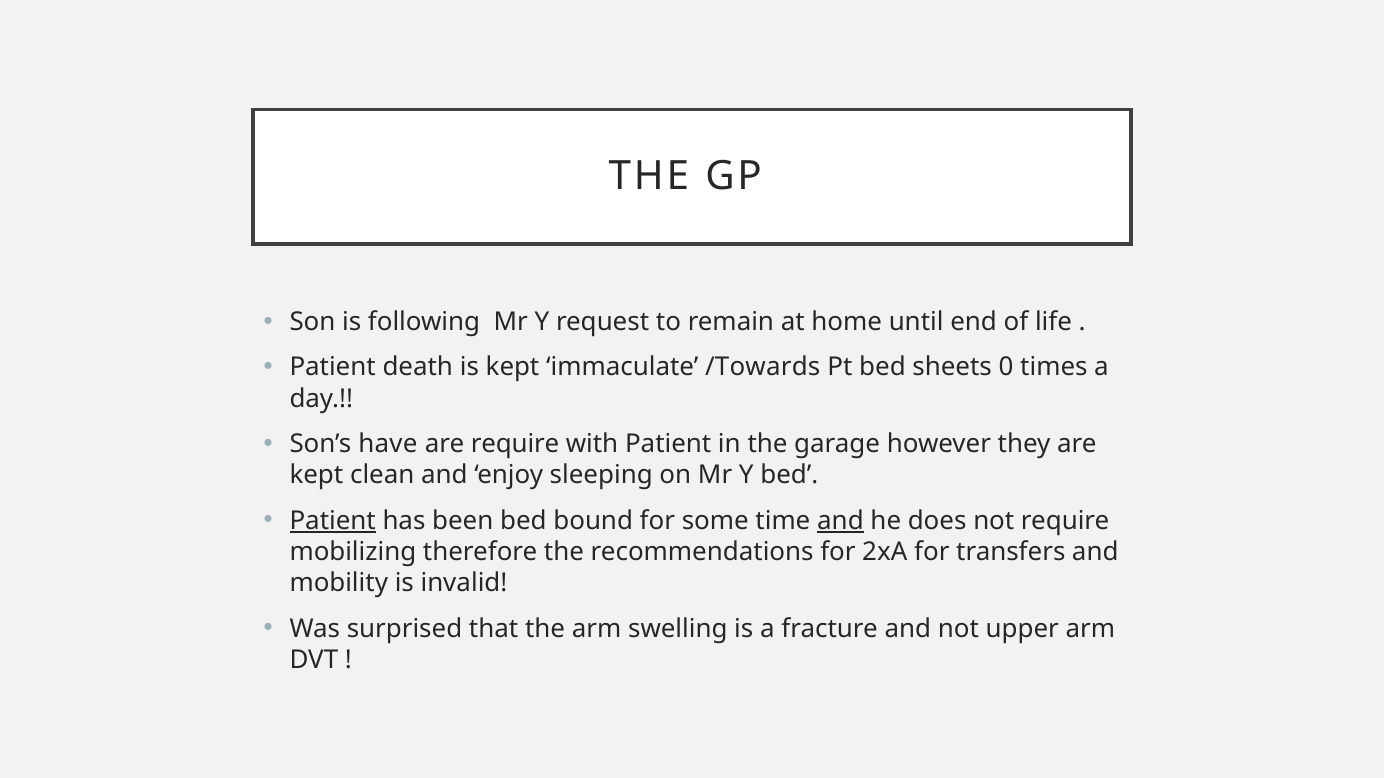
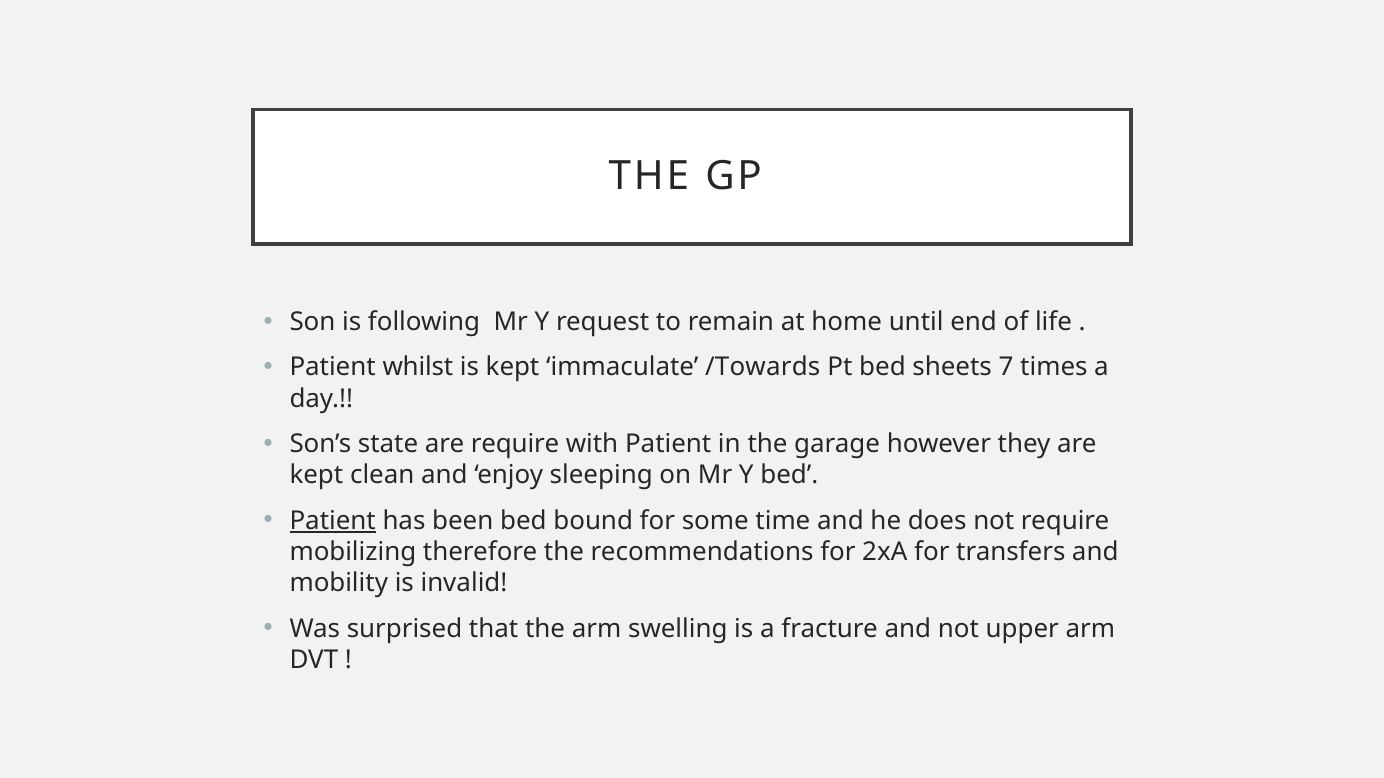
death: death -> whilst
0: 0 -> 7
have: have -> state
and at (840, 521) underline: present -> none
